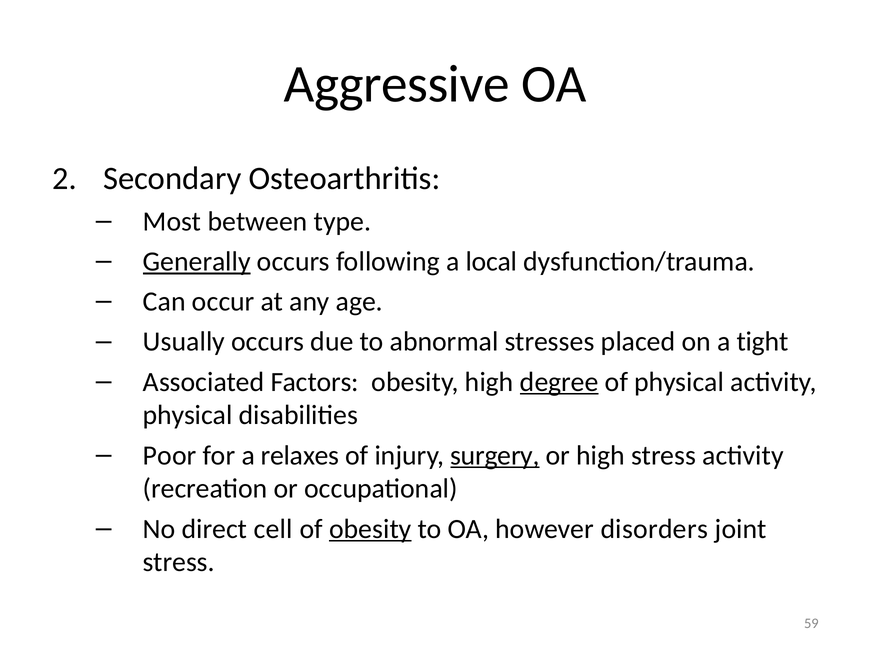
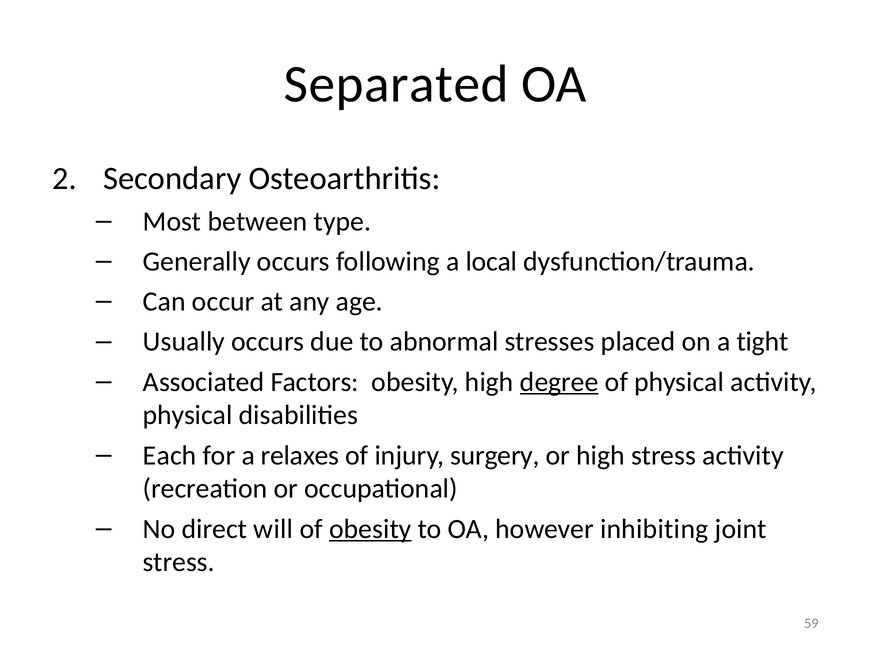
Aggressive: Aggressive -> Separated
Generally underline: present -> none
Poor: Poor -> Each
surgery underline: present -> none
cell: cell -> will
disorders: disorders -> inhibiting
